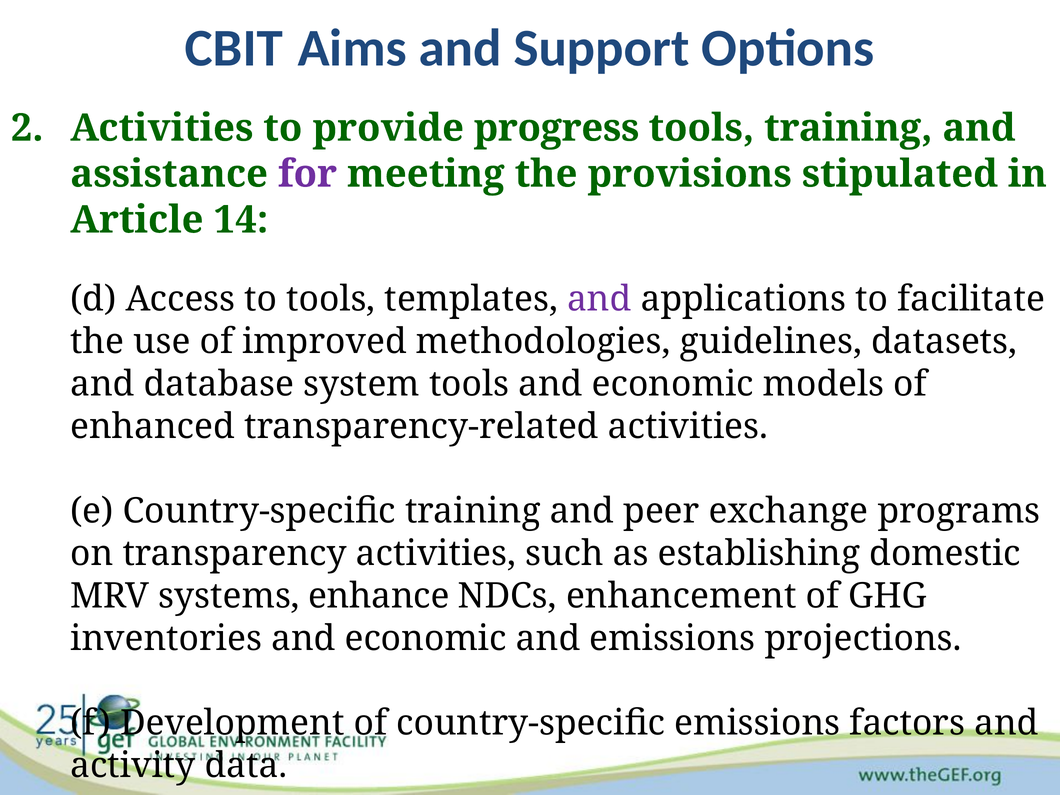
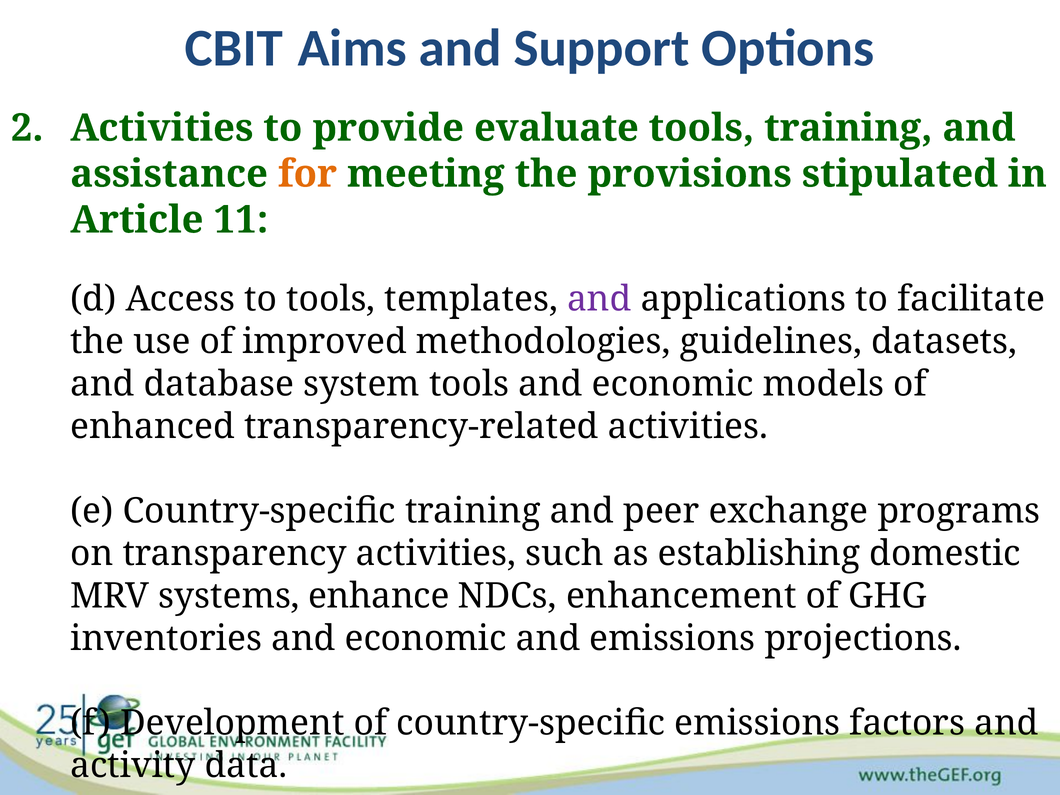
progress: progress -> evaluate
for colour: purple -> orange
14: 14 -> 11
